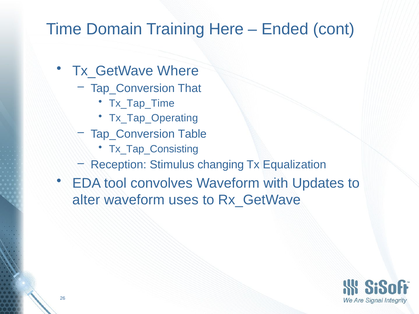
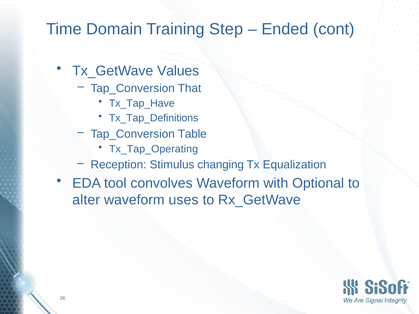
Here: Here -> Step
Where: Where -> Values
Tx_Tap_Time: Tx_Tap_Time -> Tx_Tap_Have
Tx_Tap_Operating: Tx_Tap_Operating -> Tx_Tap_Definitions
Tx_Tap_Consisting: Tx_Tap_Consisting -> Tx_Tap_Operating
Updates: Updates -> Optional
